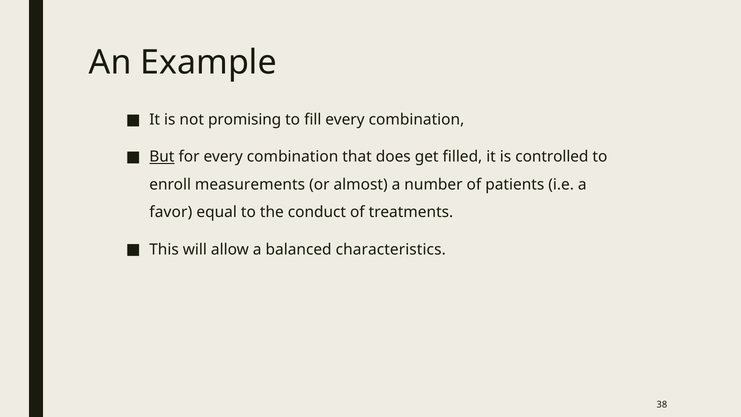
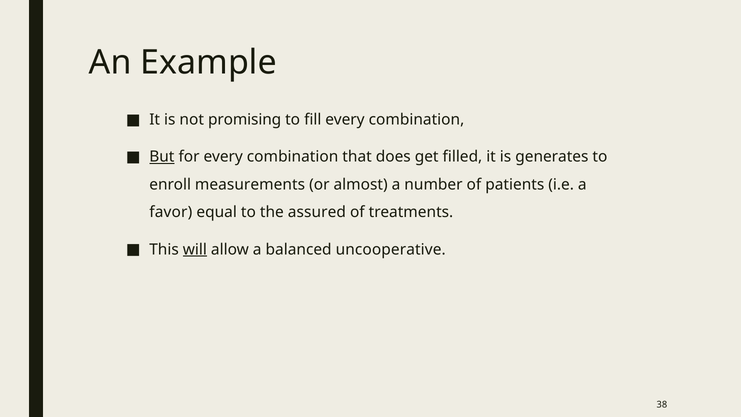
controlled: controlled -> generates
conduct: conduct -> assured
will underline: none -> present
characteristics: characteristics -> uncooperative
